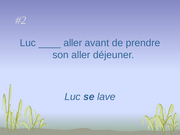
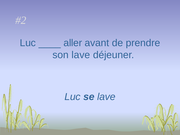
son aller: aller -> lave
